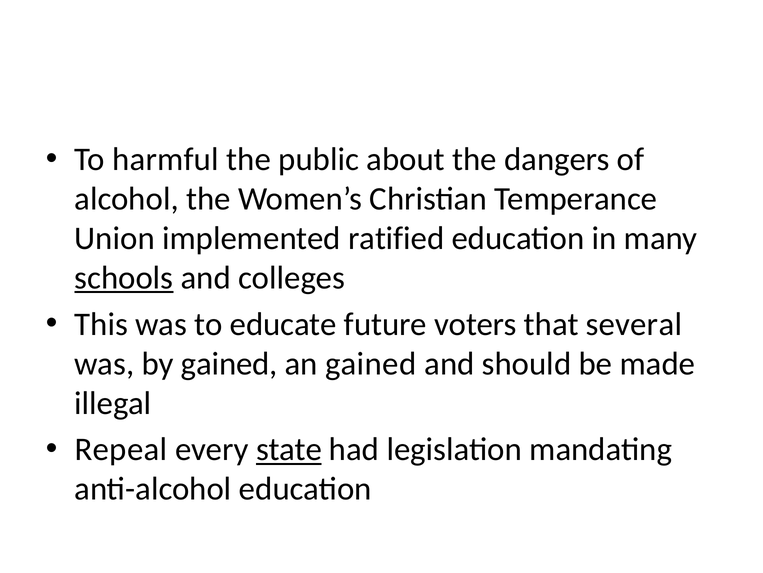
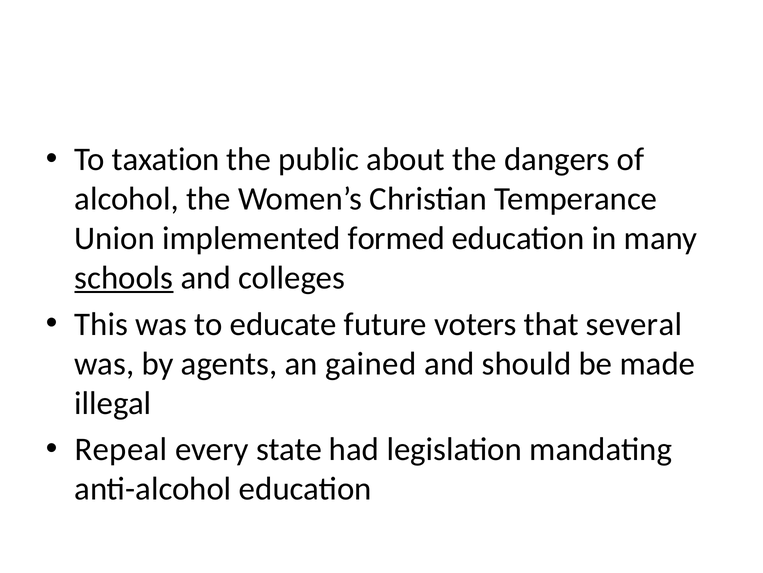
harmful: harmful -> taxation
ratified: ratified -> formed
by gained: gained -> agents
state underline: present -> none
